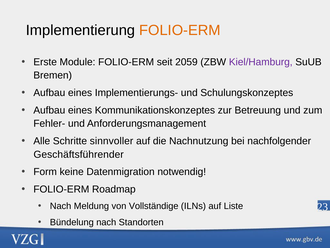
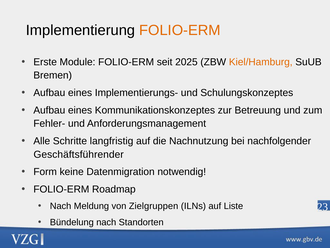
2059: 2059 -> 2025
Kiel/Hamburg colour: purple -> orange
sinnvoller: sinnvoller -> langfristig
Vollständige: Vollständige -> Zielgruppen
